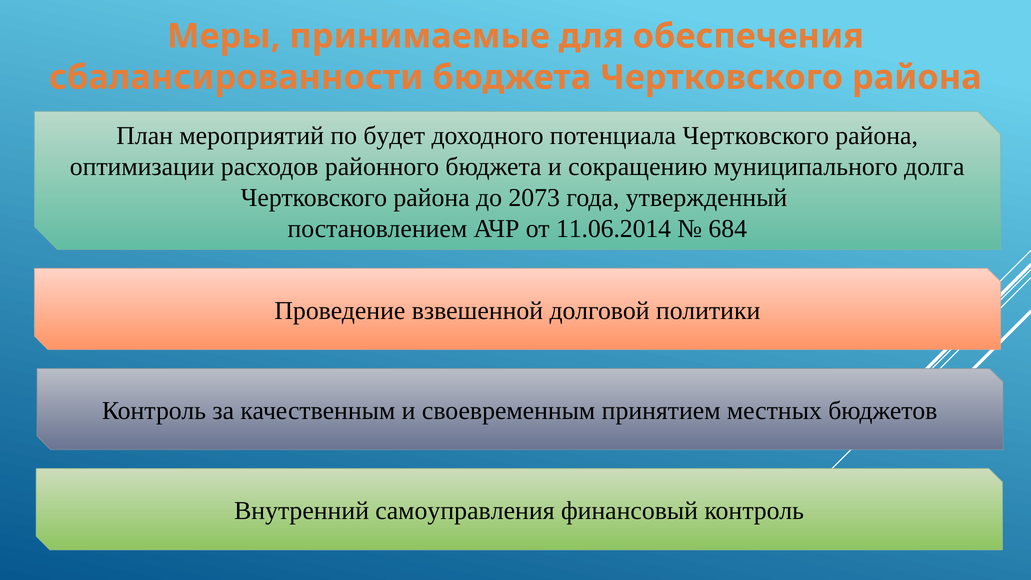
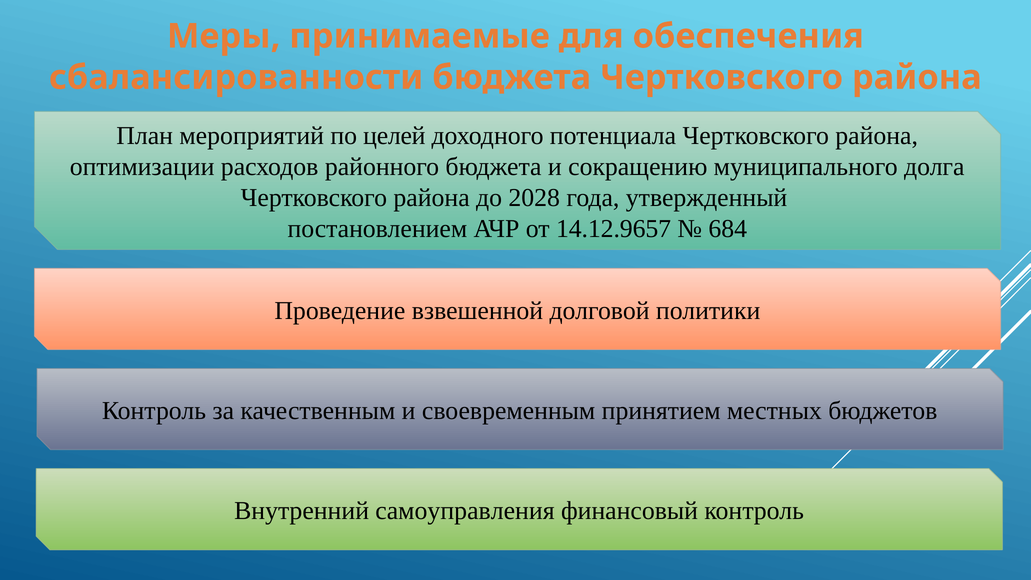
будет: будет -> целей
2073: 2073 -> 2028
11.06.2014: 11.06.2014 -> 14.12.9657
